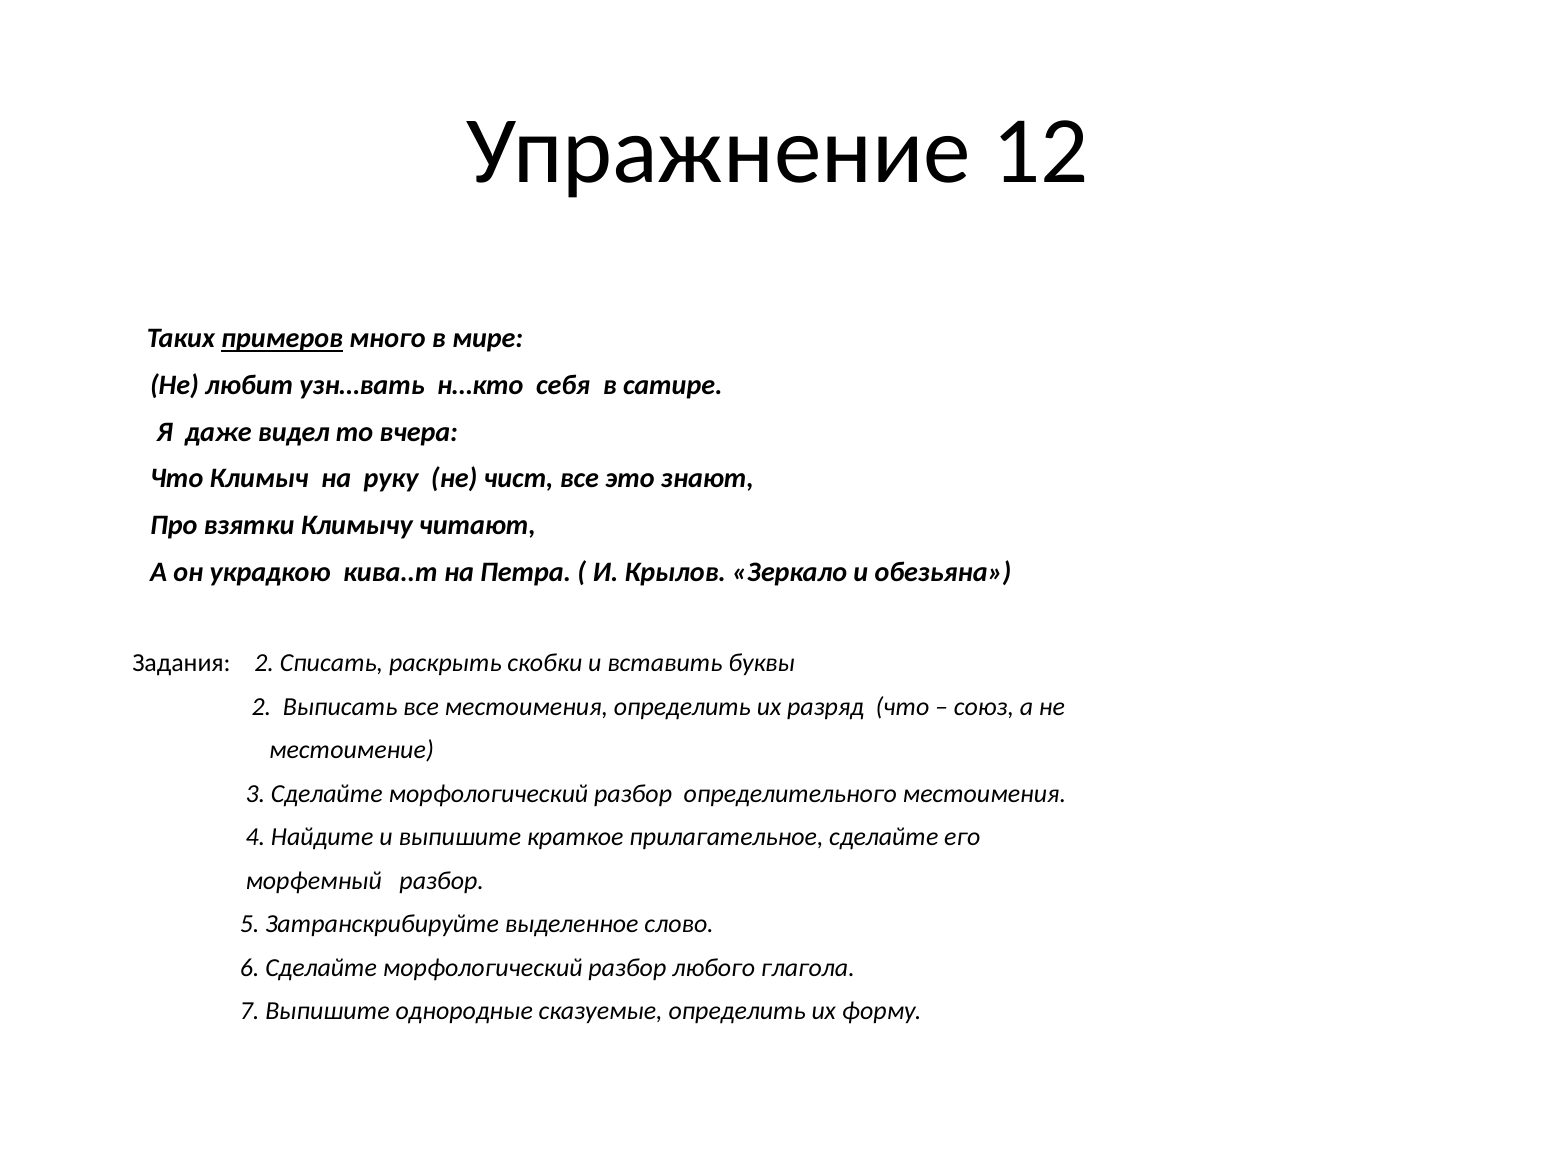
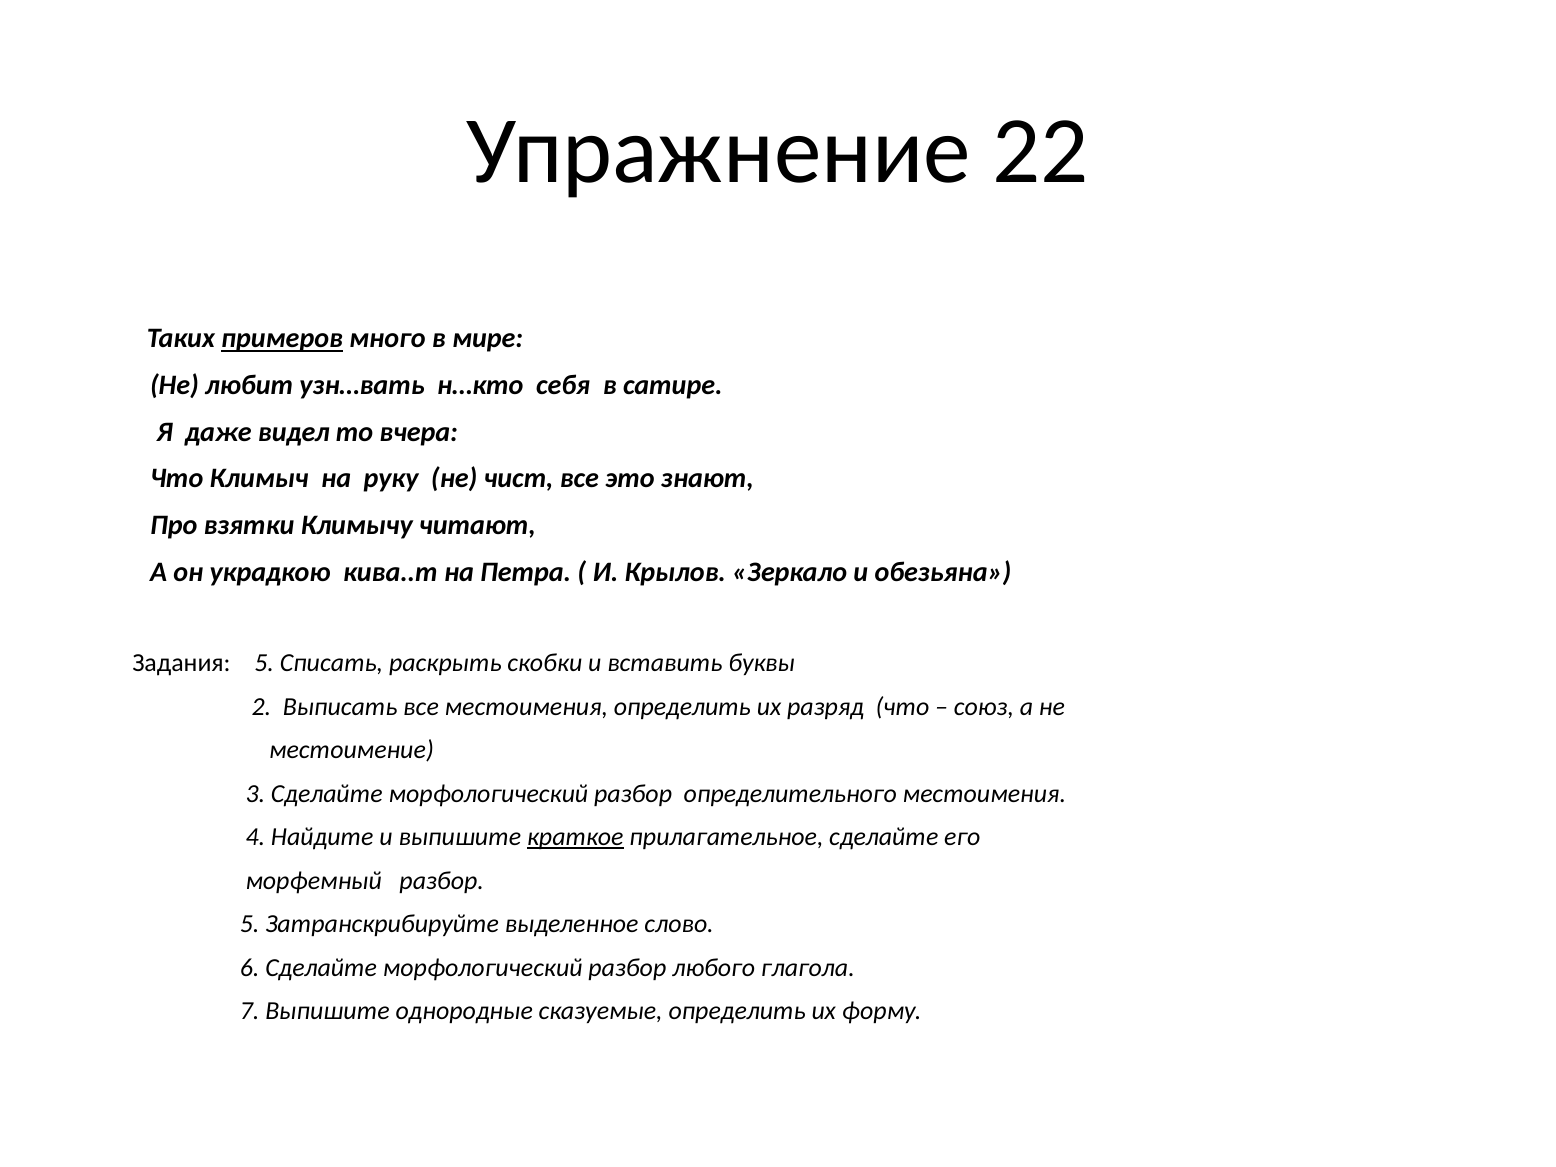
12: 12 -> 22
Задания 2: 2 -> 5
краткое underline: none -> present
